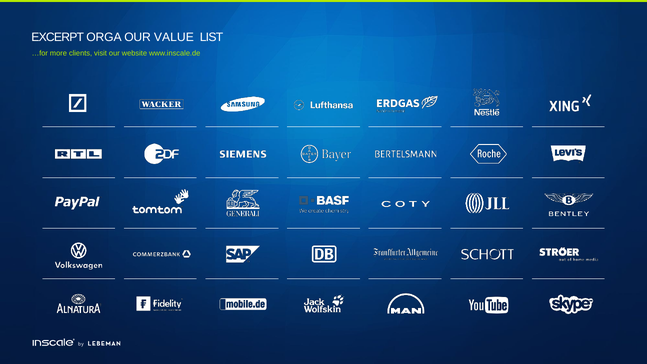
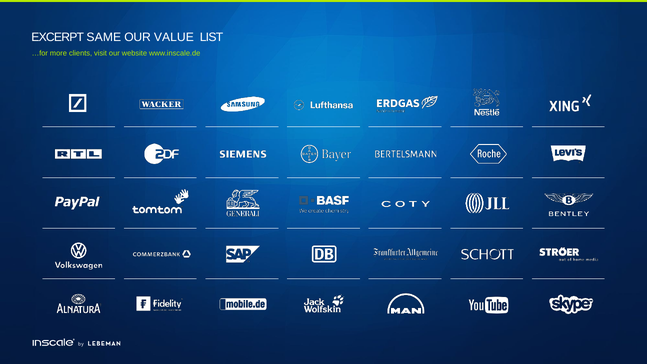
ORGA: ORGA -> SAME
